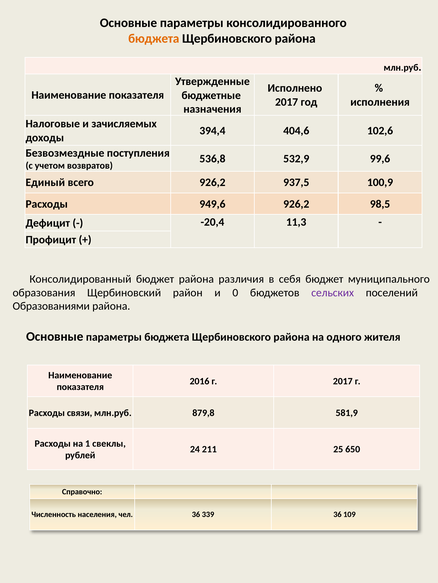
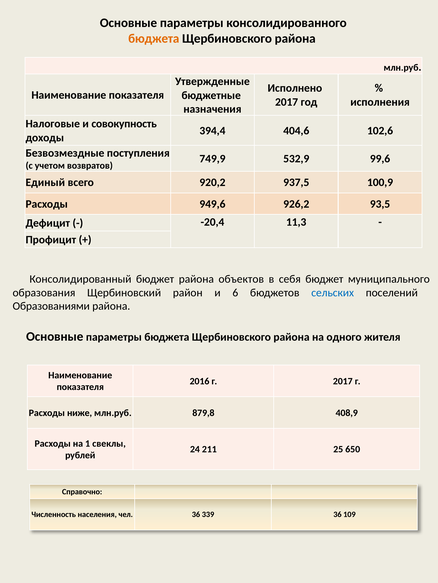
зачисляемых: зачисляемых -> совокупность
536,8: 536,8 -> 749,9
всего 926,2: 926,2 -> 920,2
98,5: 98,5 -> 93,5
различия: различия -> объектов
0: 0 -> 6
сельских colour: purple -> blue
связи: связи -> ниже
581,9: 581,9 -> 408,9
